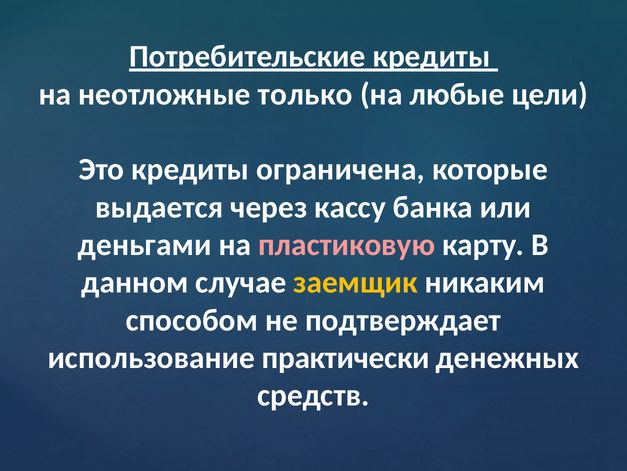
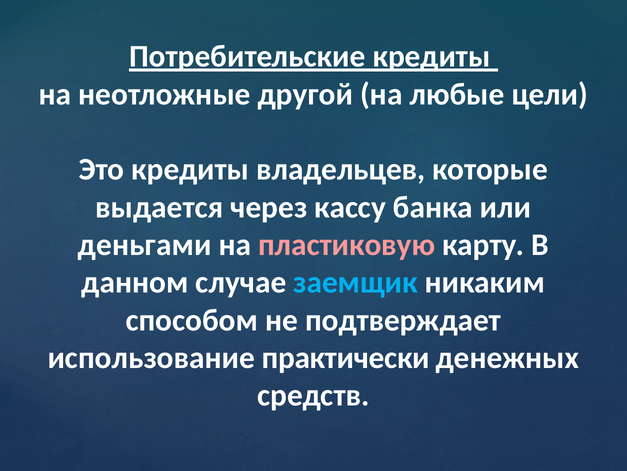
только: только -> другой
ограничена: ограничена -> владельцев
заемщик colour: yellow -> light blue
